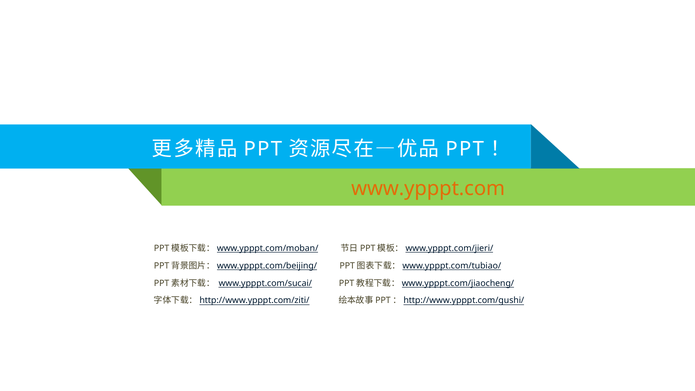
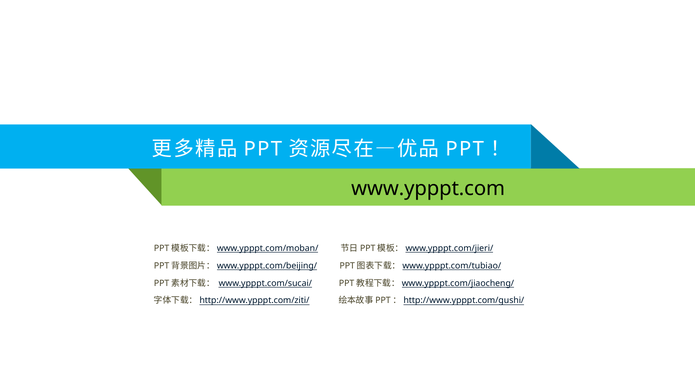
www.ypppt.com colour: orange -> black
